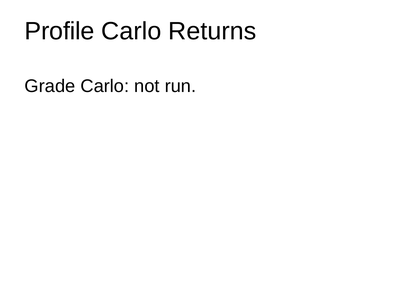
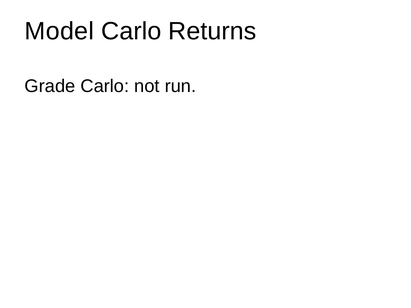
Profile: Profile -> Model
